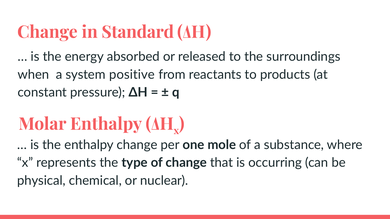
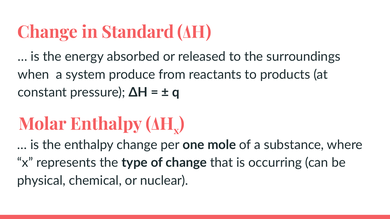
positive: positive -> produce
